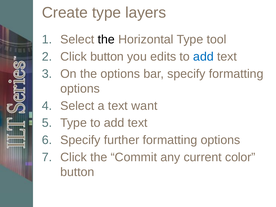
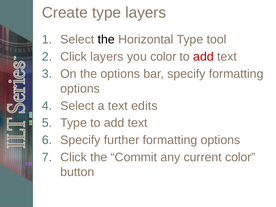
Click button: button -> layers
you edits: edits -> color
add at (203, 57) colour: blue -> red
want: want -> edits
